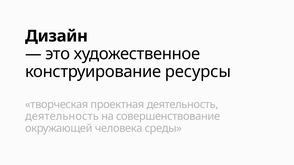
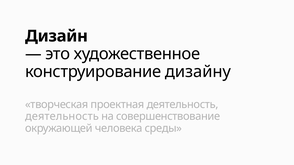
ресурсы: ресурсы -> дизайну
